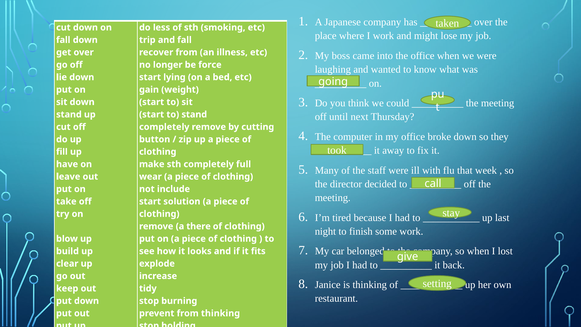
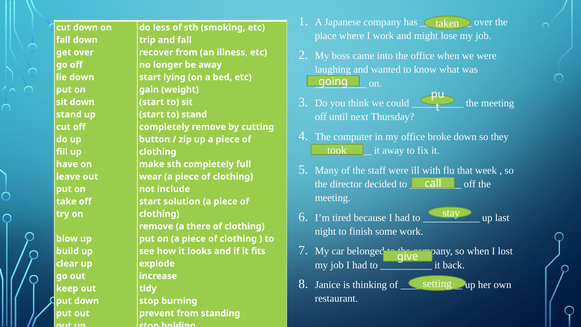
be force: force -> away
from thinking: thinking -> standing
